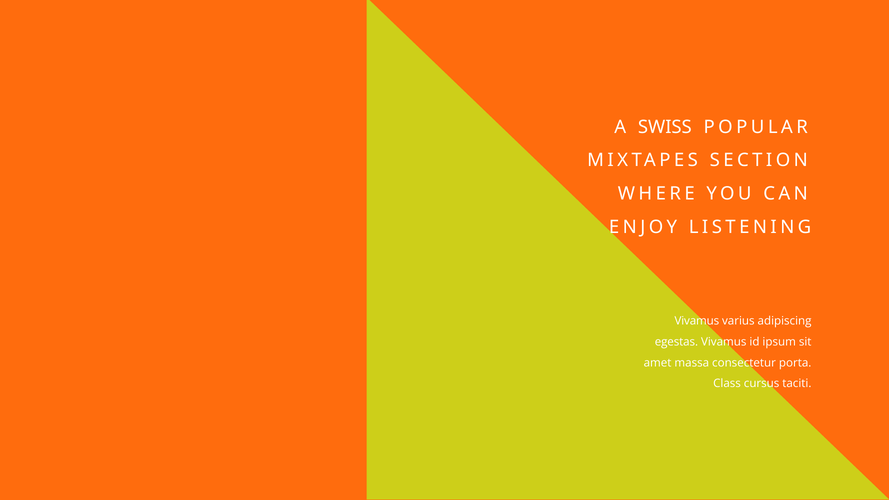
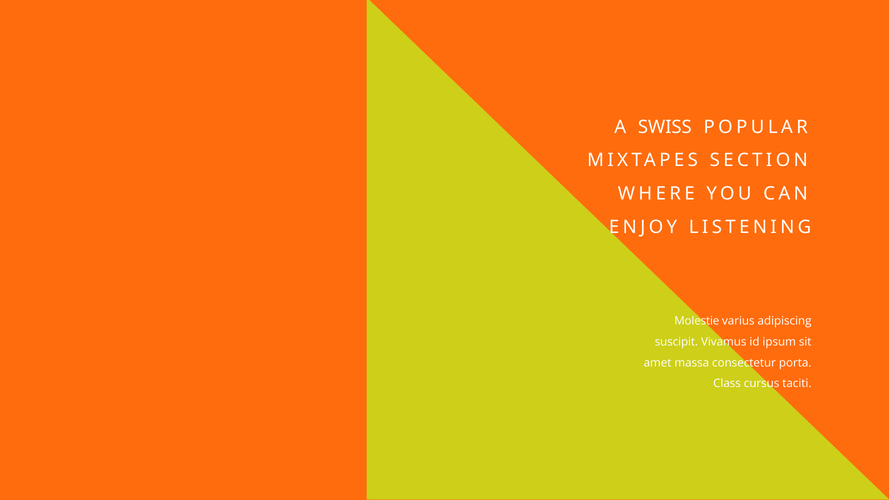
Vivamus at (697, 321): Vivamus -> Molestie
egestas: egestas -> suscipit
